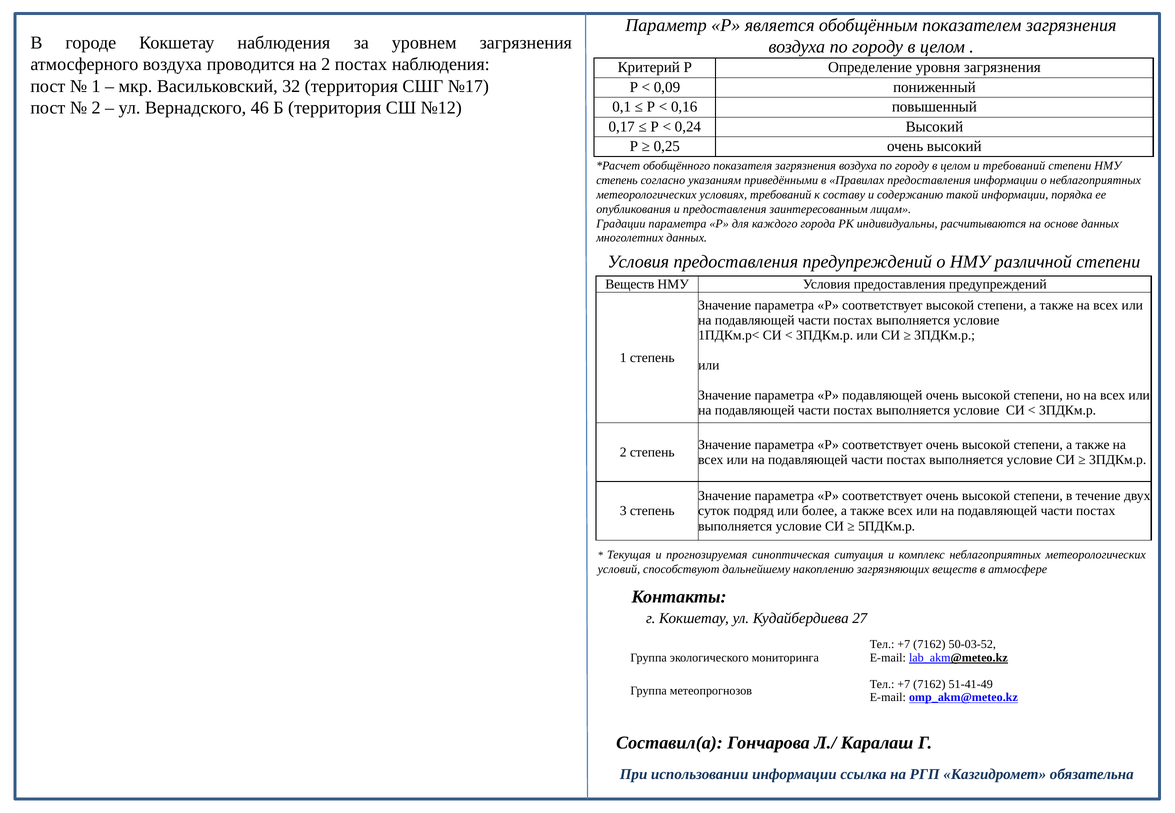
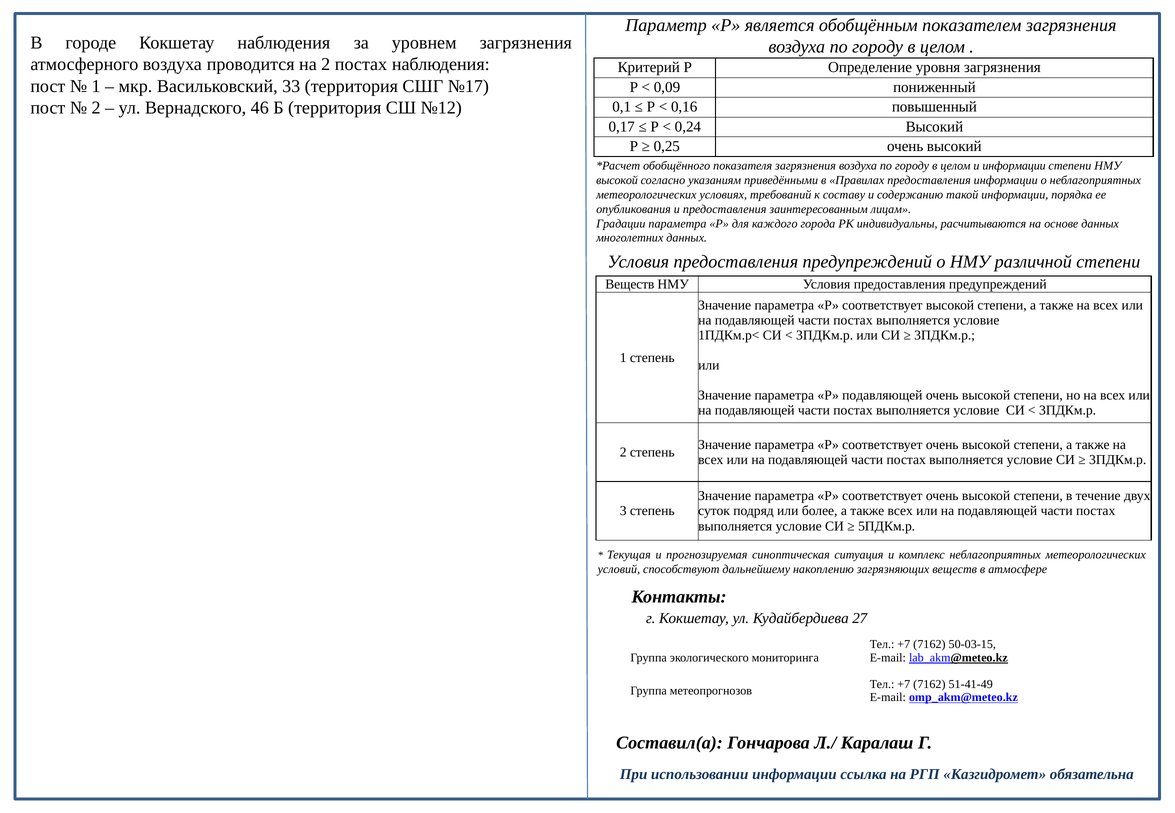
32: 32 -> 33
и требований: требований -> информации
степень at (617, 180): степень -> высокой
50-03-52: 50-03-52 -> 50-03-15
